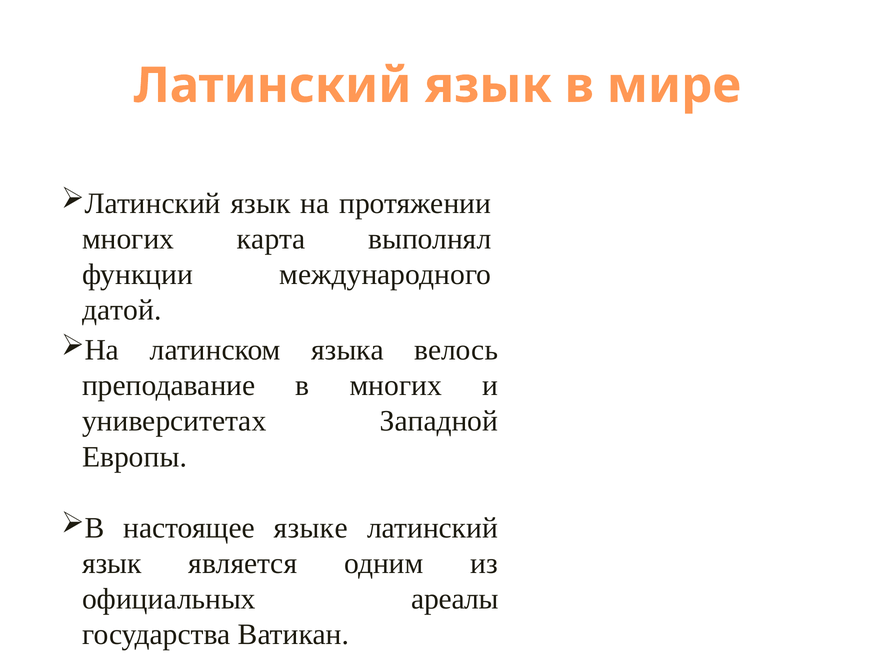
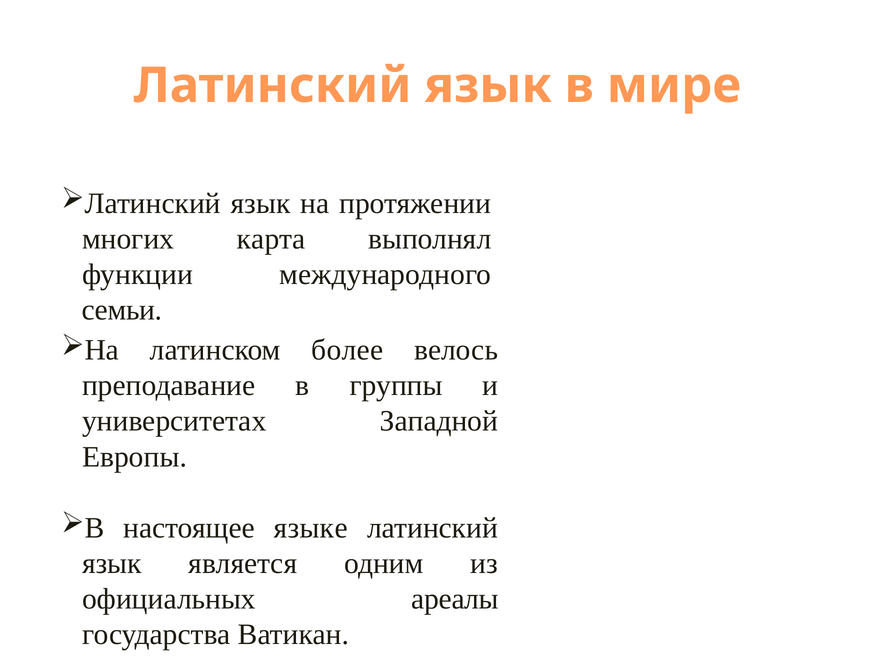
датой: датой -> семьи
языка: языка -> более
в многих: многих -> группы
